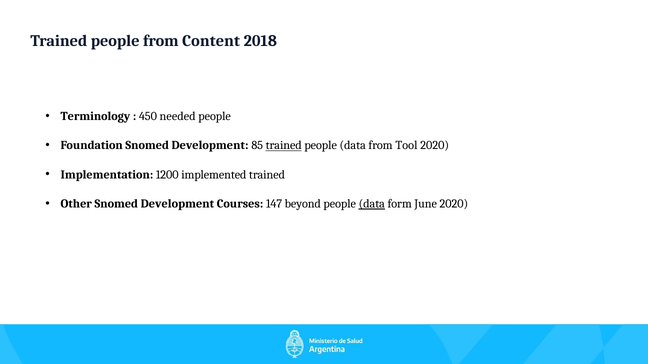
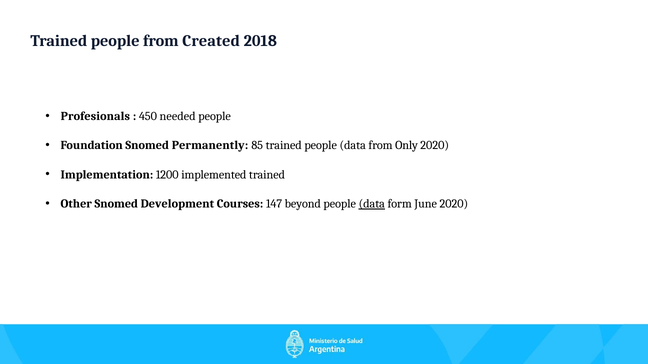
Content: Content -> Created
Terminology: Terminology -> Profesionals
Foundation Snomed Development: Development -> Permanently
trained at (284, 146) underline: present -> none
Tool: Tool -> Only
